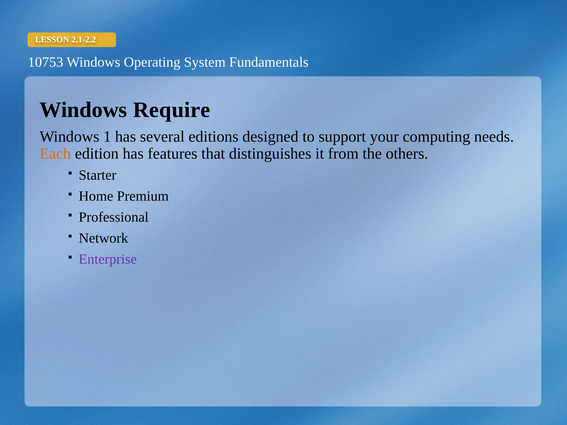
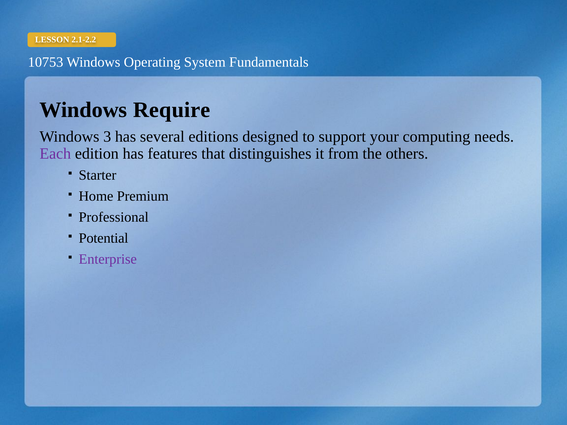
1: 1 -> 3
Each colour: orange -> purple
Network: Network -> Potential
